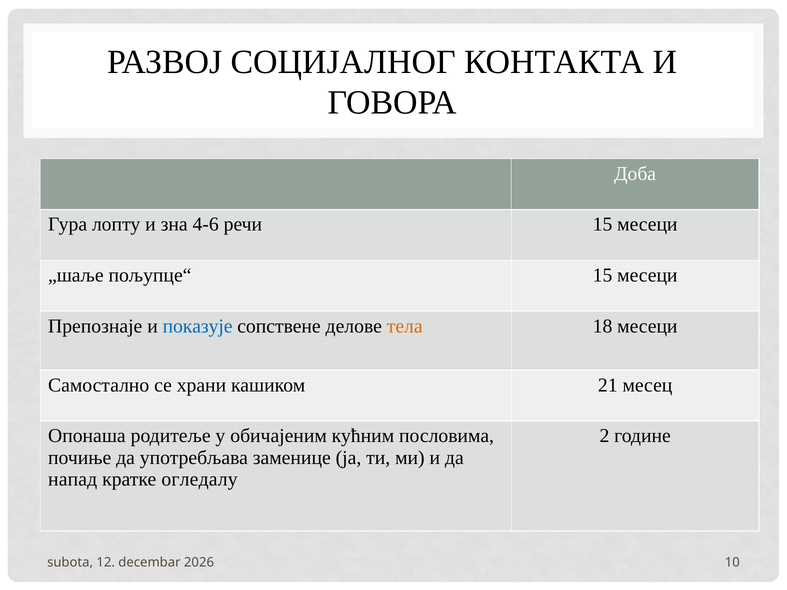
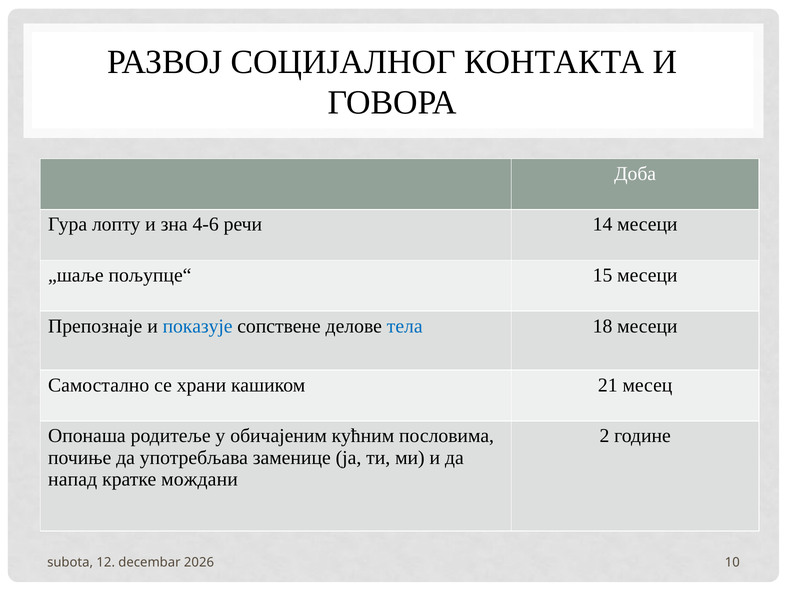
речи 15: 15 -> 14
тела colour: orange -> blue
огледалу: огледалу -> мождани
